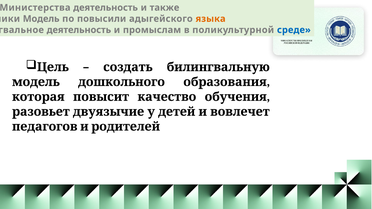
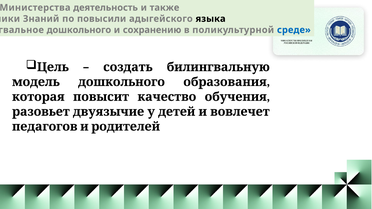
Модель at (41, 19): Модель -> Знаний
языка colour: orange -> black
деятельность at (79, 30): деятельность -> дошкольного
промыслам: промыслам -> сохранению
